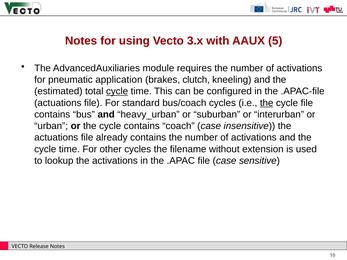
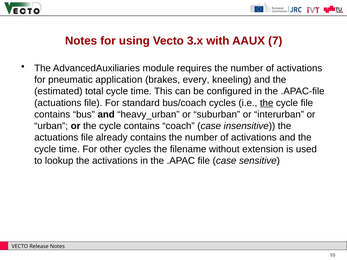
5: 5 -> 7
clutch: clutch -> every
cycle at (117, 91) underline: present -> none
